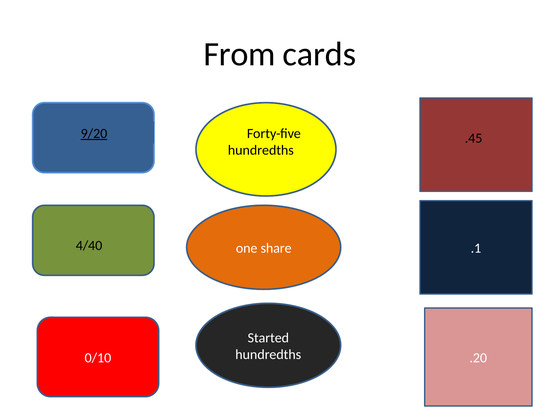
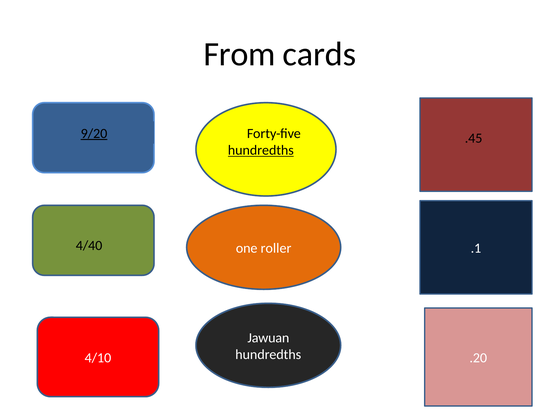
hundredths at (261, 150) underline: none -> present
share: share -> roller
Started: Started -> Jawuan
0/10: 0/10 -> 4/10
